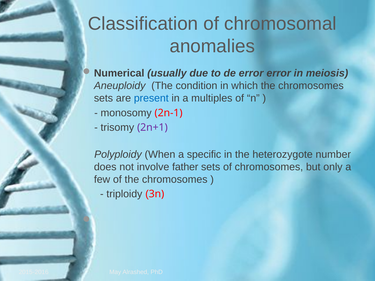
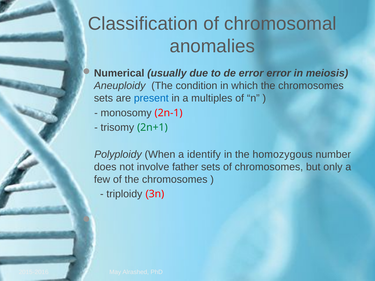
2n+1 colour: purple -> green
specific: specific -> identify
heterozygote: heterozygote -> homozygous
